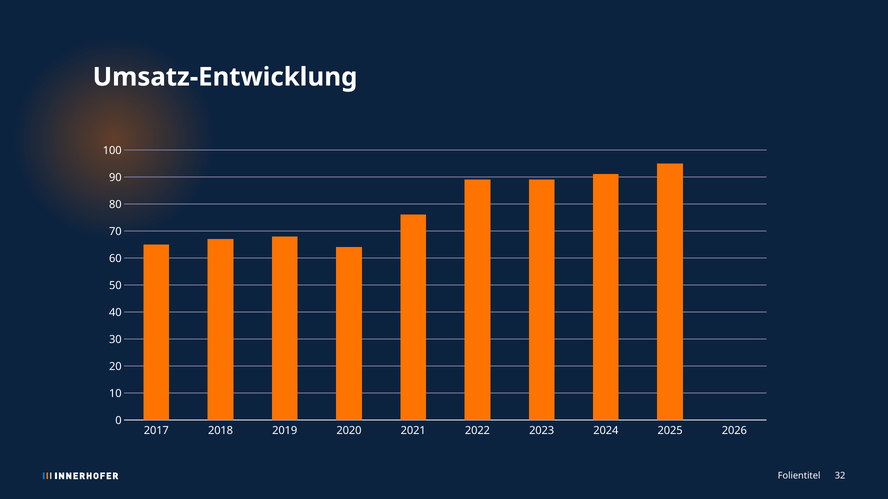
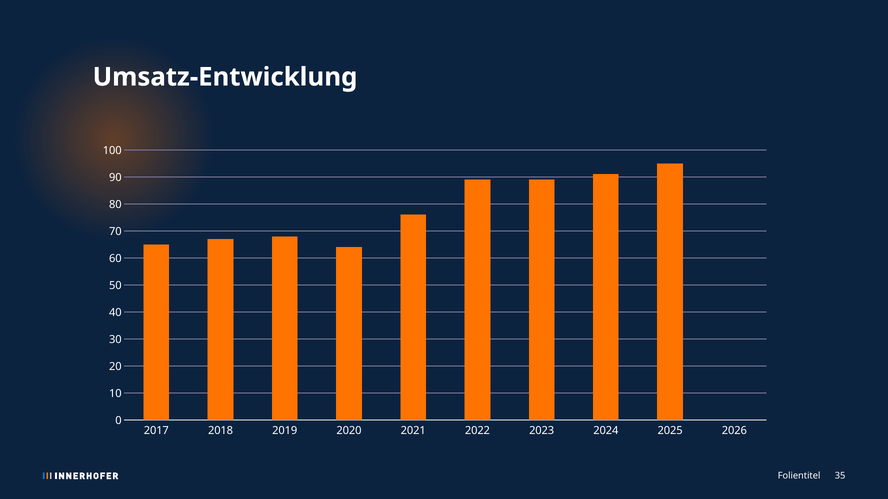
32: 32 -> 35
